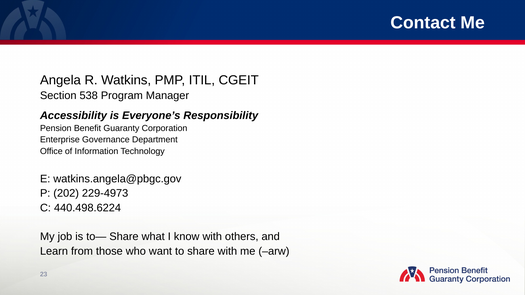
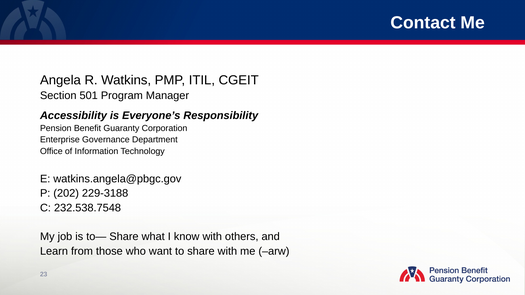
538: 538 -> 501
229-4973: 229-4973 -> 229-3188
440.498.6224: 440.498.6224 -> 232.538.7548
